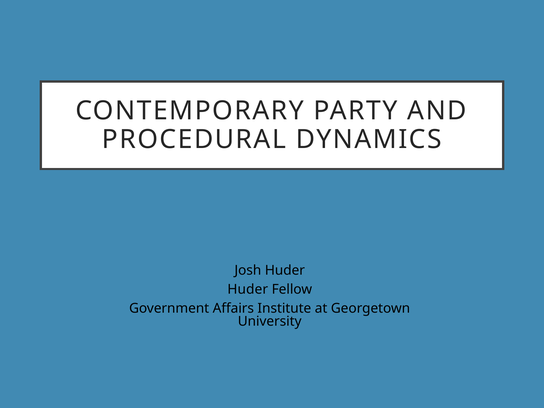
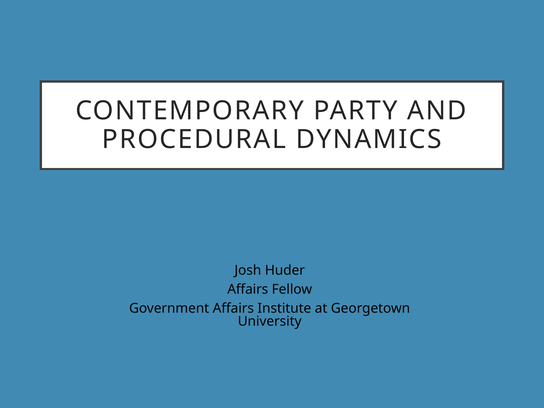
Huder at (248, 289): Huder -> Affairs
